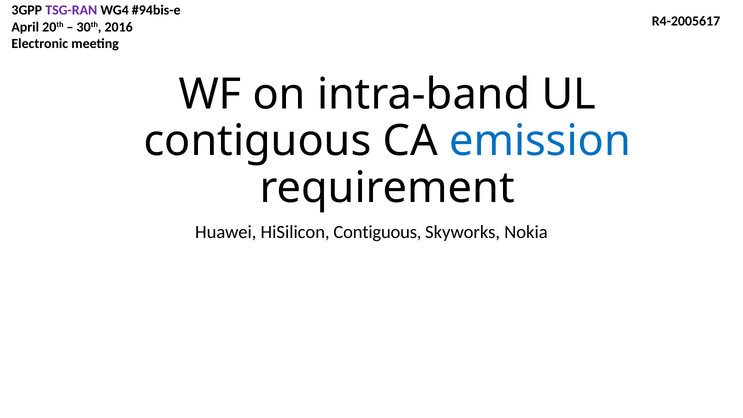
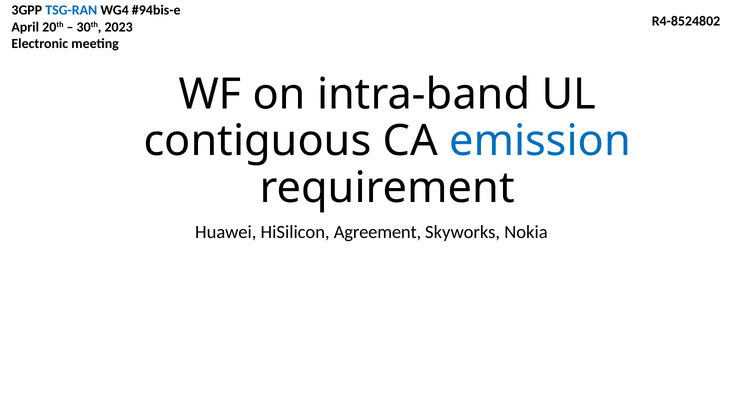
TSG-RAN colour: purple -> blue
R4-2005617: R4-2005617 -> R4-8524802
2016: 2016 -> 2023
HiSilicon Contiguous: Contiguous -> Agreement
